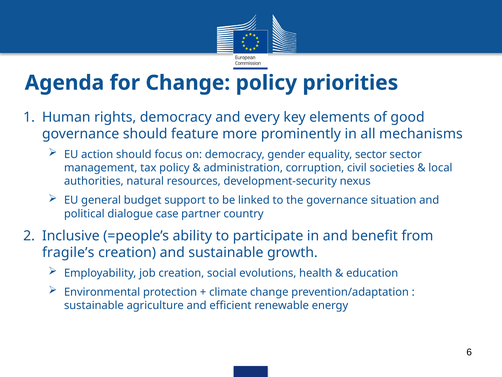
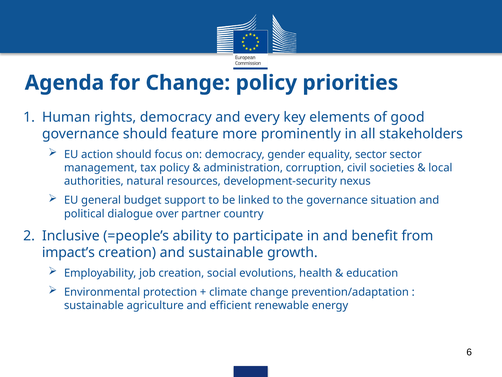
mechanisms: mechanisms -> stakeholders
case: case -> over
fragile’s: fragile’s -> impact’s
